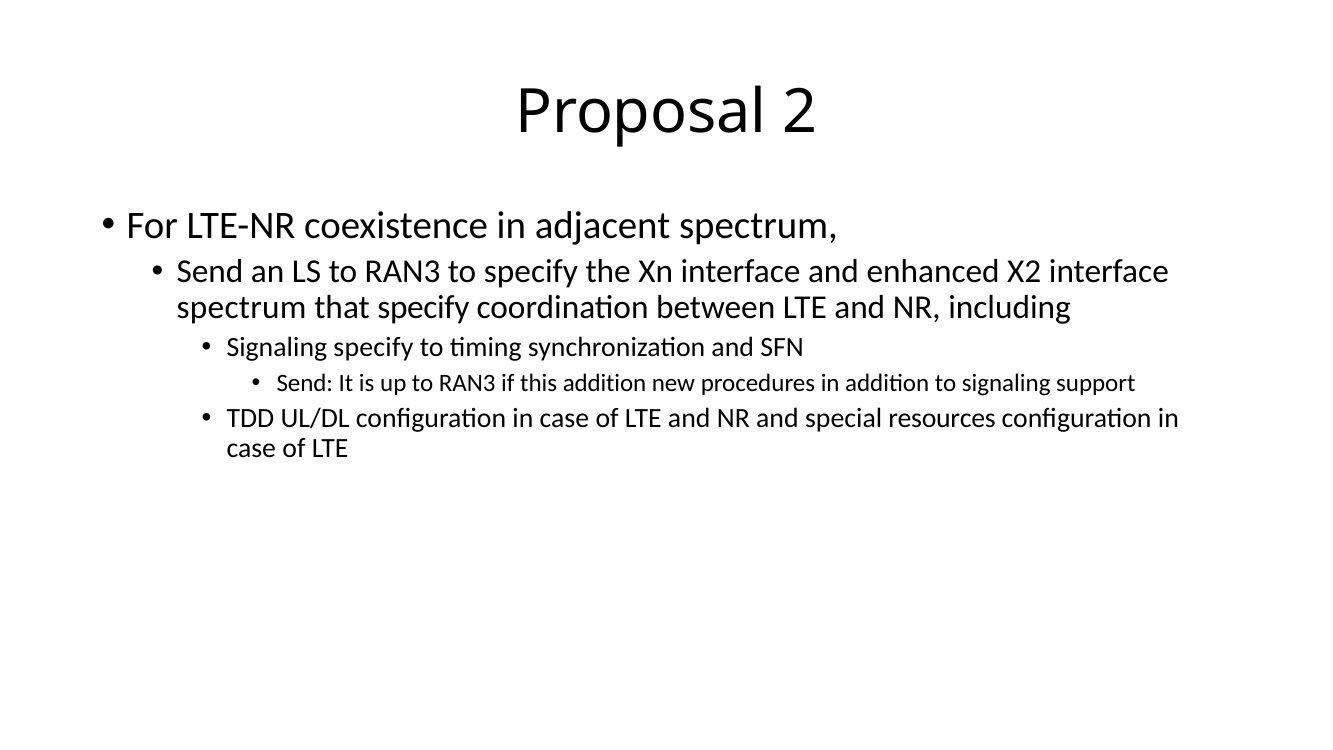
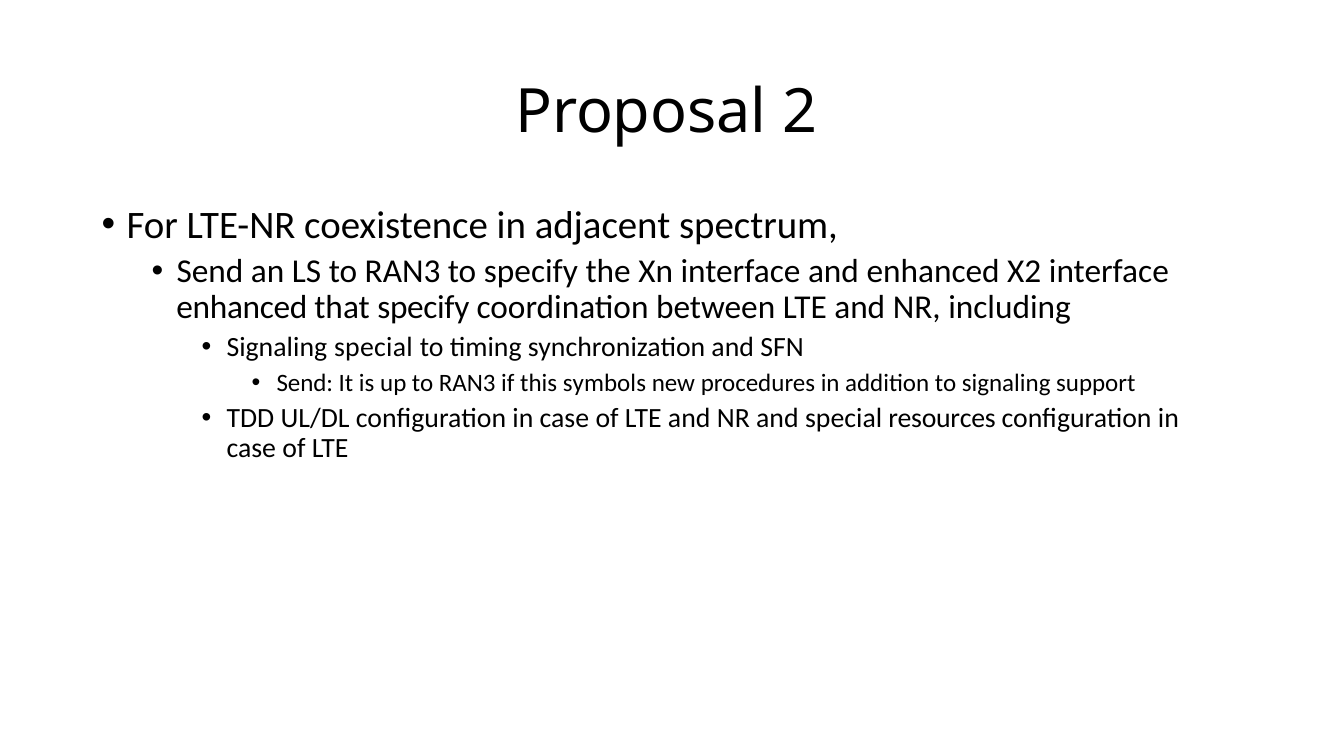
spectrum at (242, 307): spectrum -> enhanced
Signaling specify: specify -> special
this addition: addition -> symbols
